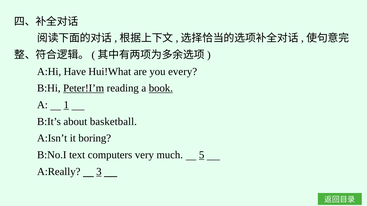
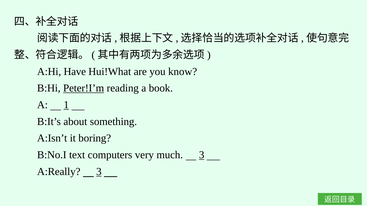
every: every -> know
book underline: present -> none
basketball: basketball -> something
much 5: 5 -> 3
